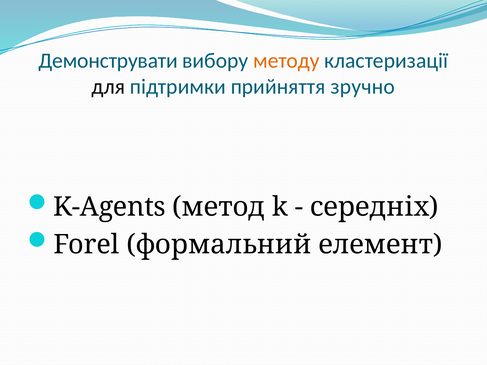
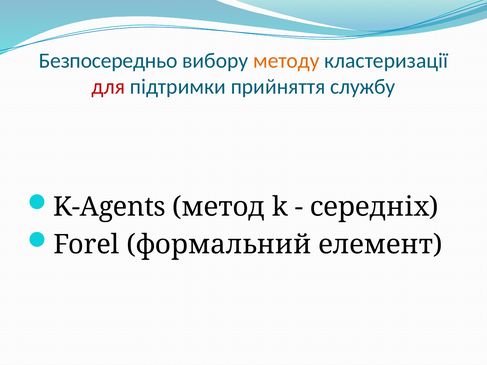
Демонструвати: Демонструвати -> Безпосередньо
для colour: black -> red
зручно: зручно -> службу
